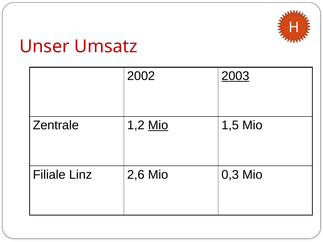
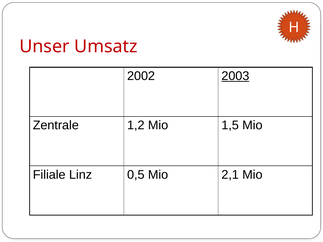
Mio at (158, 125) underline: present -> none
2,6: 2,6 -> 0,5
0,3: 0,3 -> 2,1
